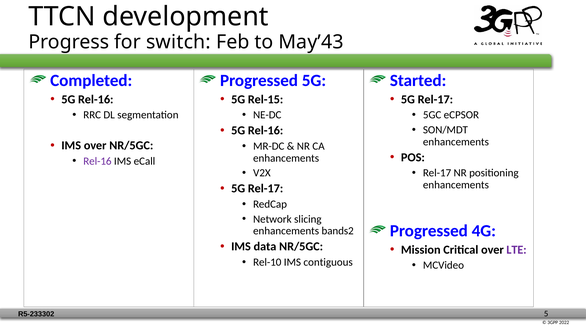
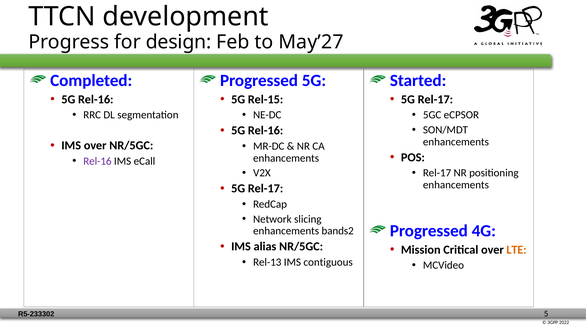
switch: switch -> design
May’43: May’43 -> May’27
data: data -> alias
LTE colour: purple -> orange
Rel-10: Rel-10 -> Rel-13
